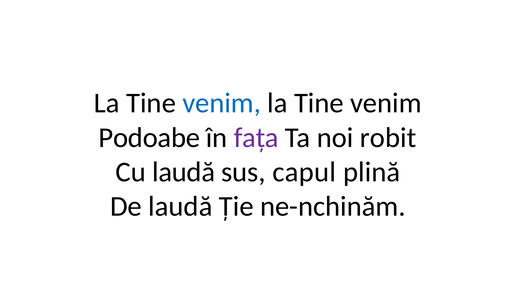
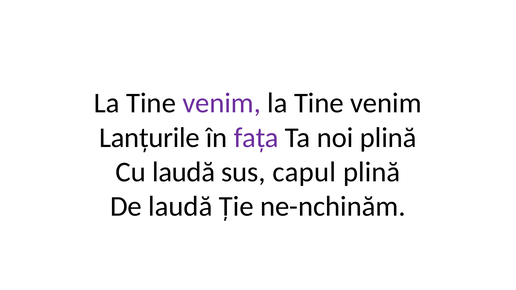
venim at (222, 103) colour: blue -> purple
Podoabe: Podoabe -> Lanțurile
noi robit: robit -> plină
